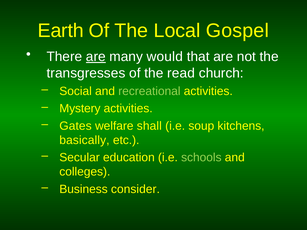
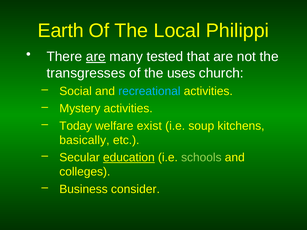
Gospel: Gospel -> Philippi
would: would -> tested
read: read -> uses
recreational colour: light green -> light blue
Gates: Gates -> Today
shall: shall -> exist
education underline: none -> present
